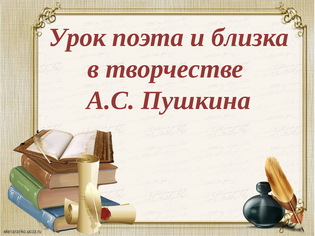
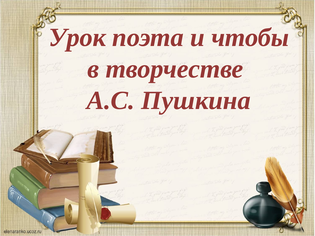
близка: близка -> чтобы
